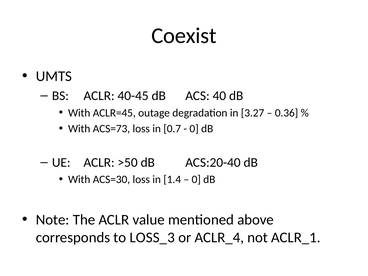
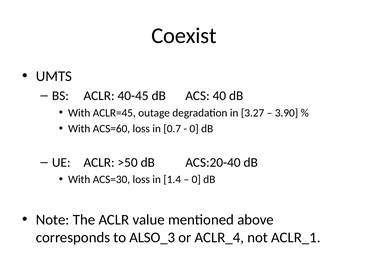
0.36: 0.36 -> 3.90
ACS=73: ACS=73 -> ACS=60
LOSS_3: LOSS_3 -> ALSO_3
